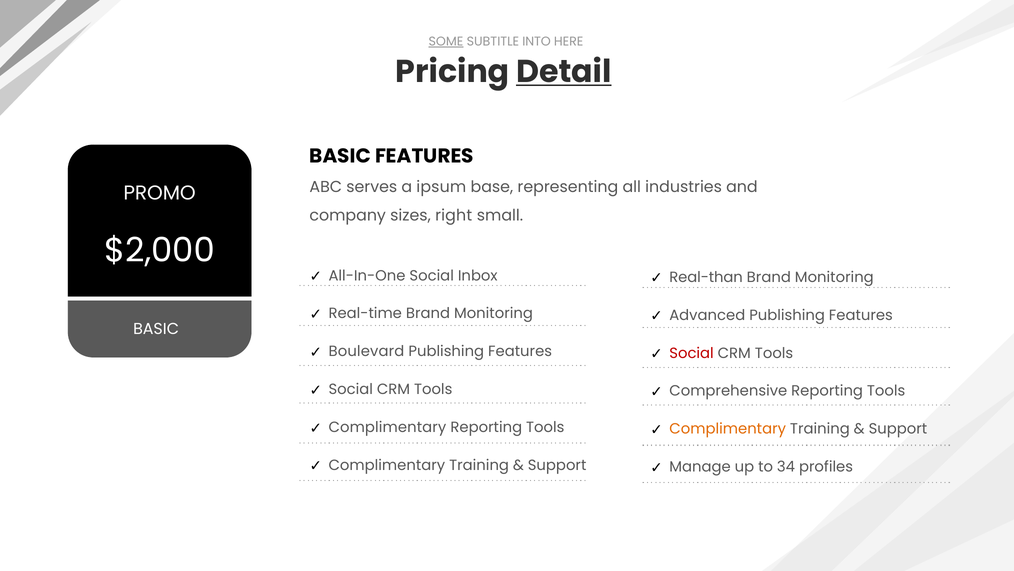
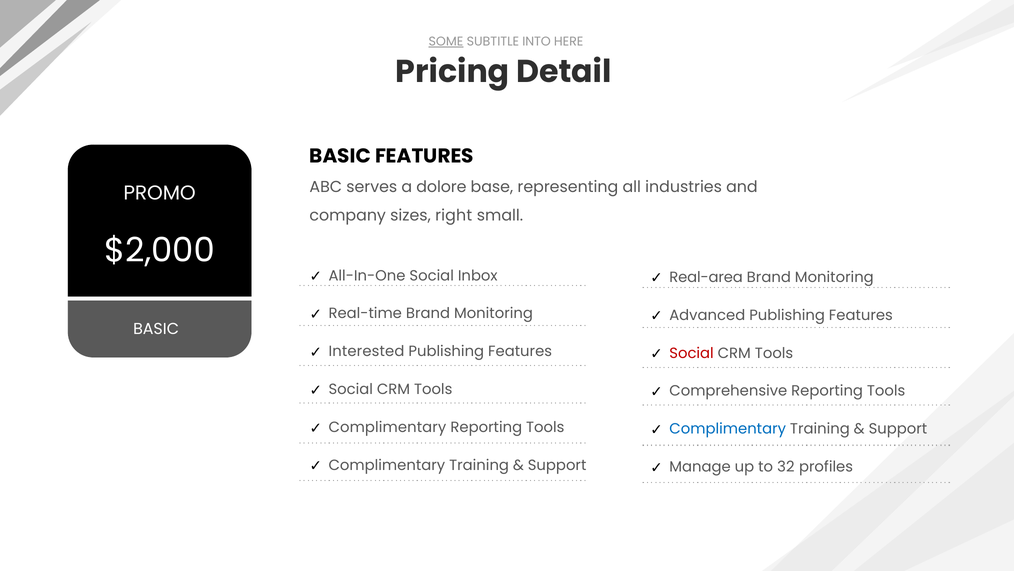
Detail underline: present -> none
ipsum: ipsum -> dolore
Real-than: Real-than -> Real-area
Boulevard: Boulevard -> Interested
Complimentary at (728, 428) colour: orange -> blue
34: 34 -> 32
